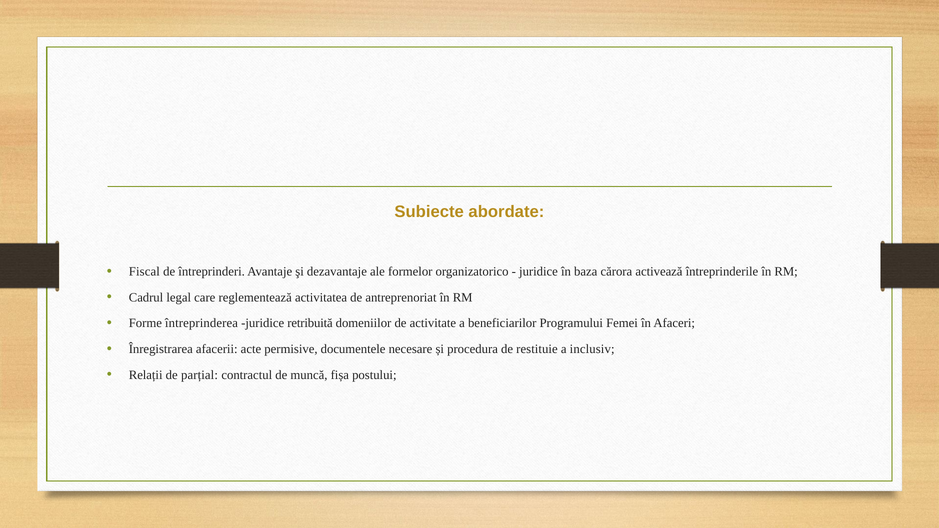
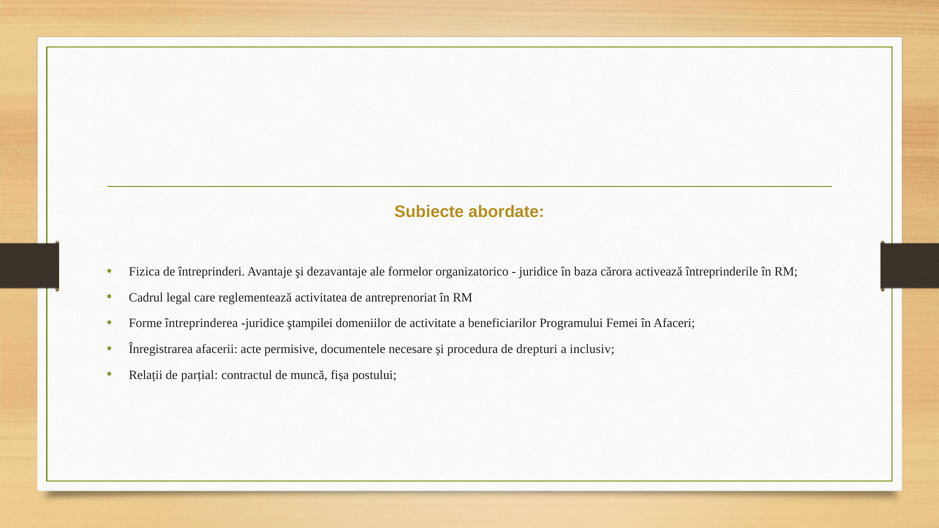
Fiscal: Fiscal -> Fizica
retribuită: retribuită -> ştampilei
restituie: restituie -> drepturi
